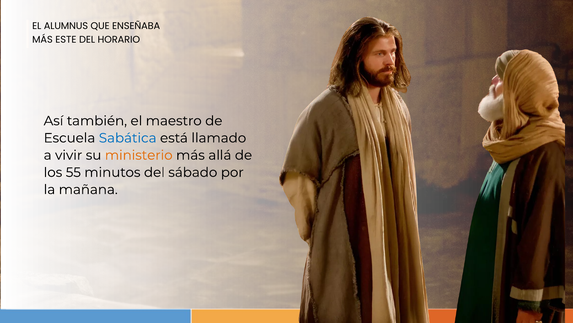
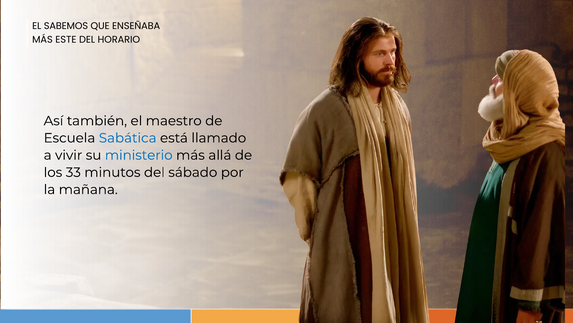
ALUMNUS: ALUMNUS -> SABEMOS
ministerio colour: orange -> blue
55: 55 -> 33
